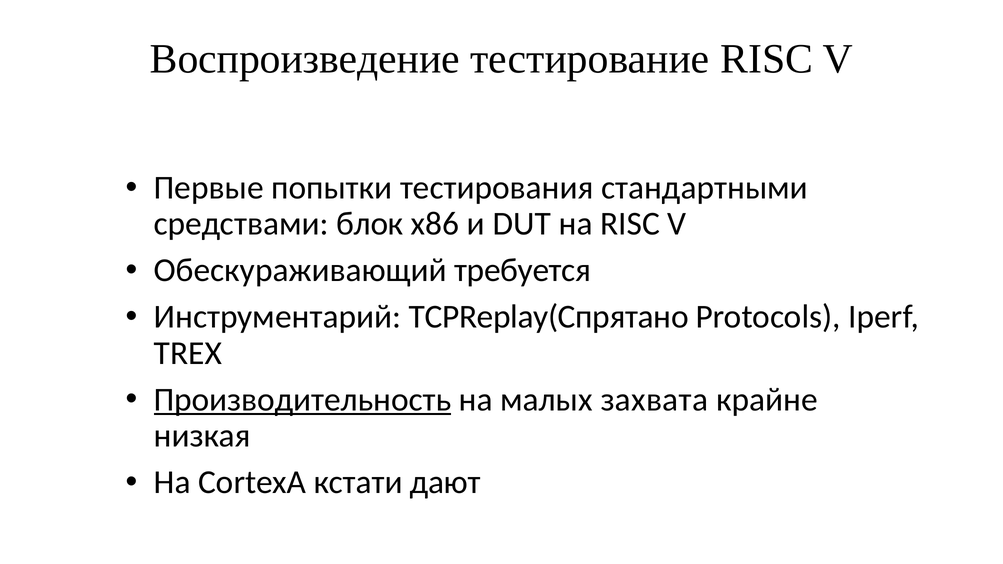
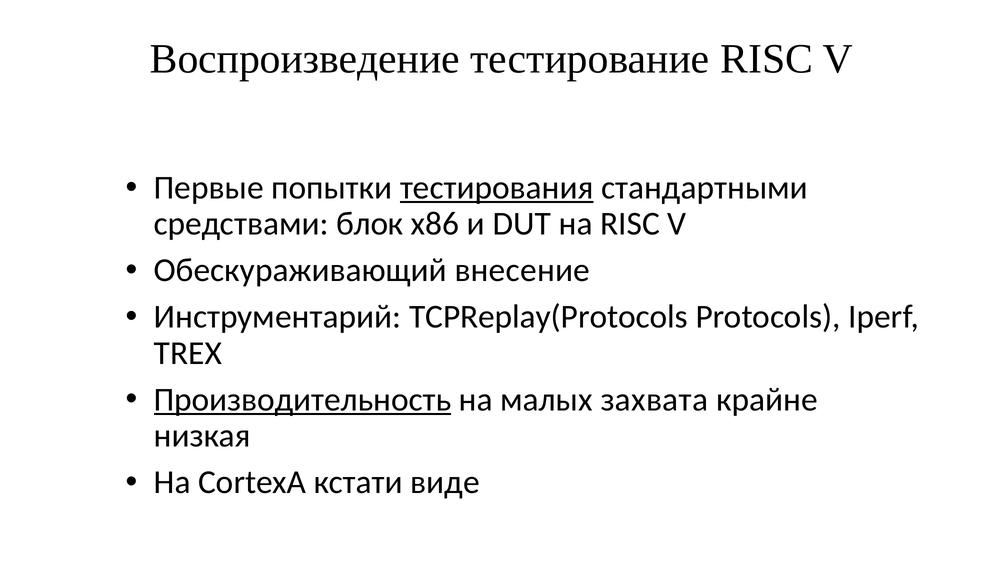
тестирования underline: none -> present
требуется: требуется -> внесение
TCPReplay(Спрятано: TCPReplay(Спрятано -> TCPReplay(Protocols
дают: дают -> виде
